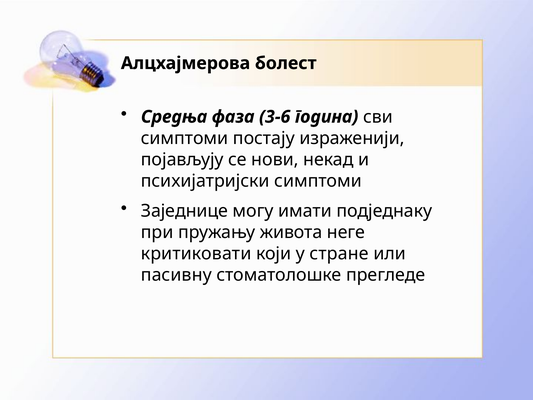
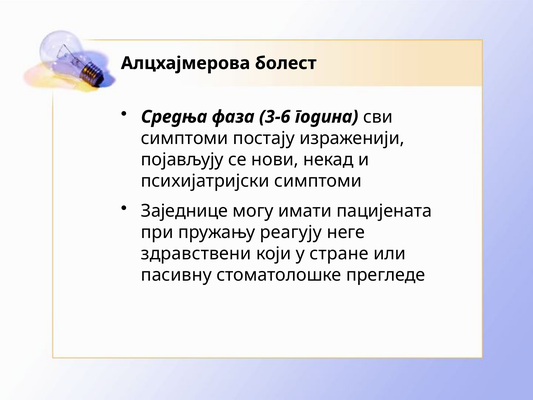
подједнаку: подједнаку -> пацијената
живота: живота -> реагују
критиковати: критиковати -> здравствени
